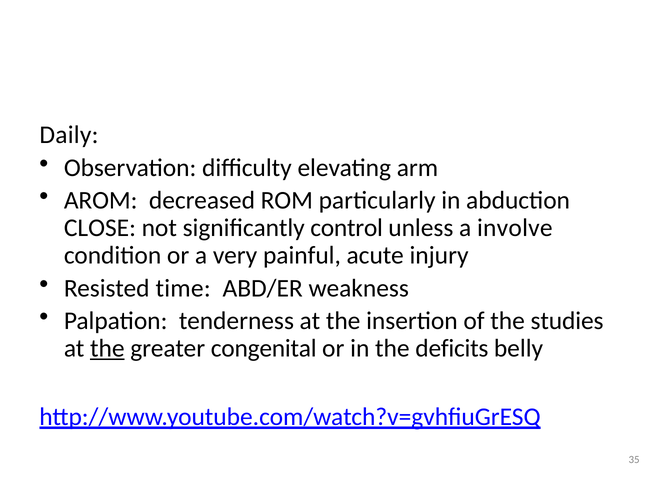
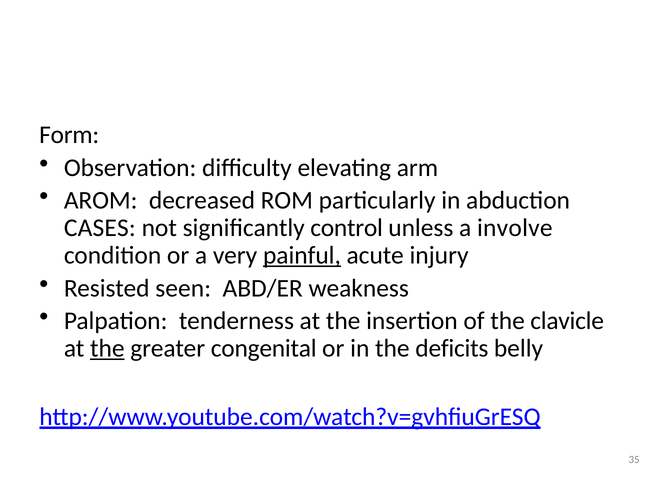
Daily: Daily -> Form
CLOSE: CLOSE -> CASES
painful underline: none -> present
time: time -> seen
studies: studies -> clavicle
